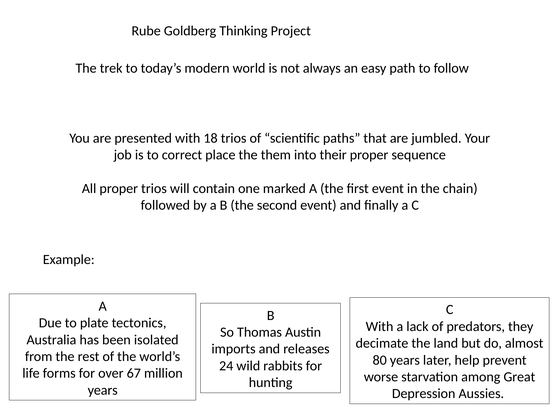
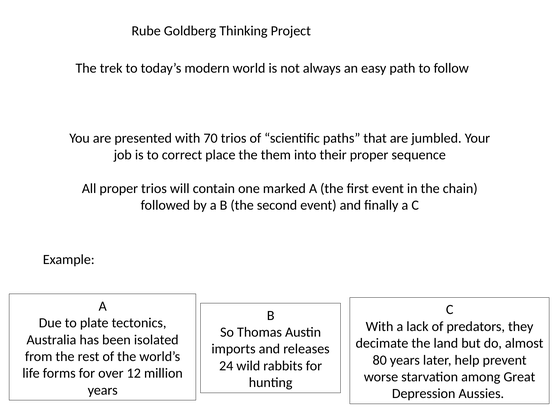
18: 18 -> 70
67: 67 -> 12
